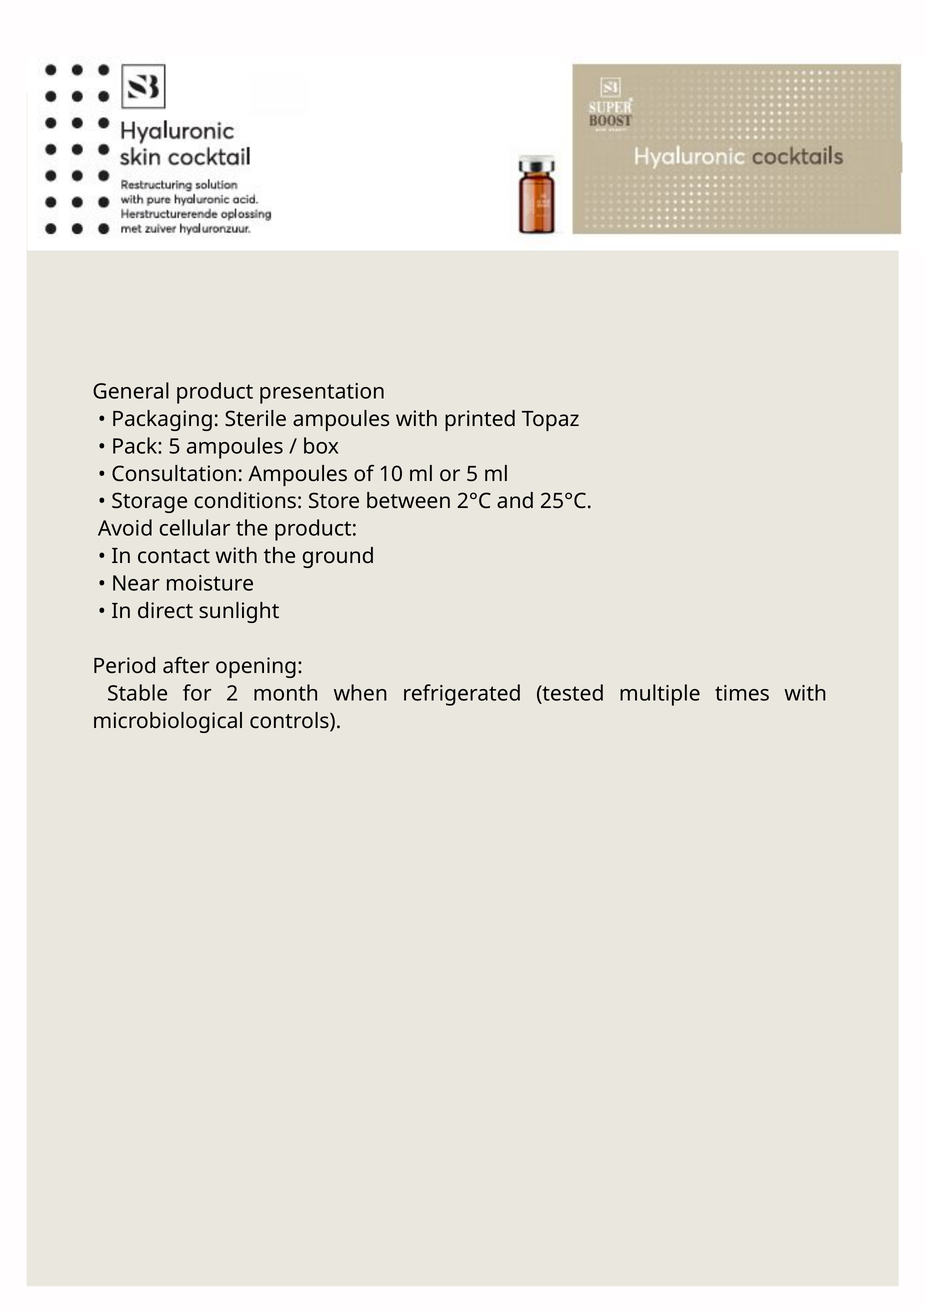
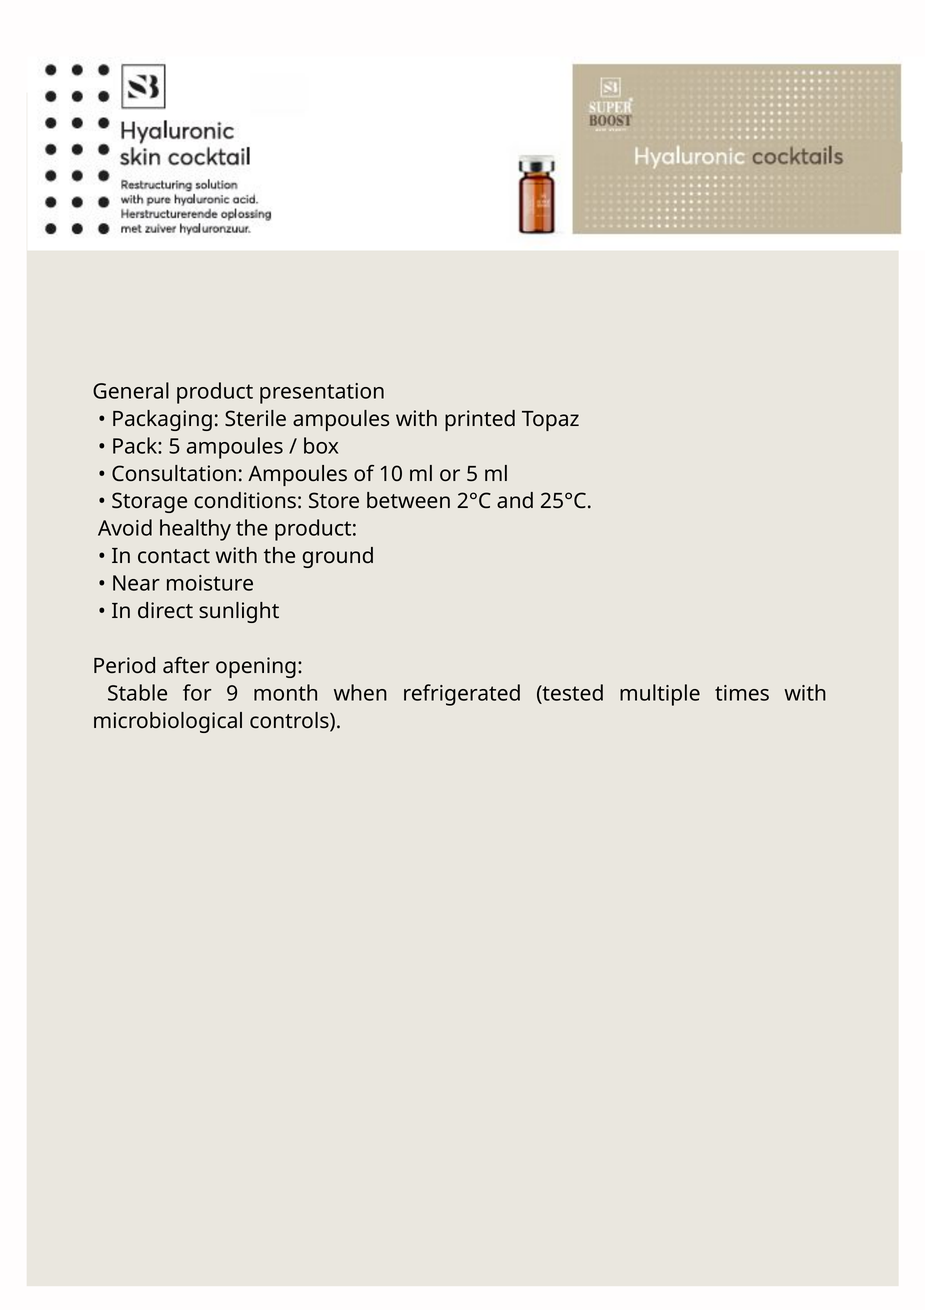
cellular: cellular -> healthy
2: 2 -> 9
